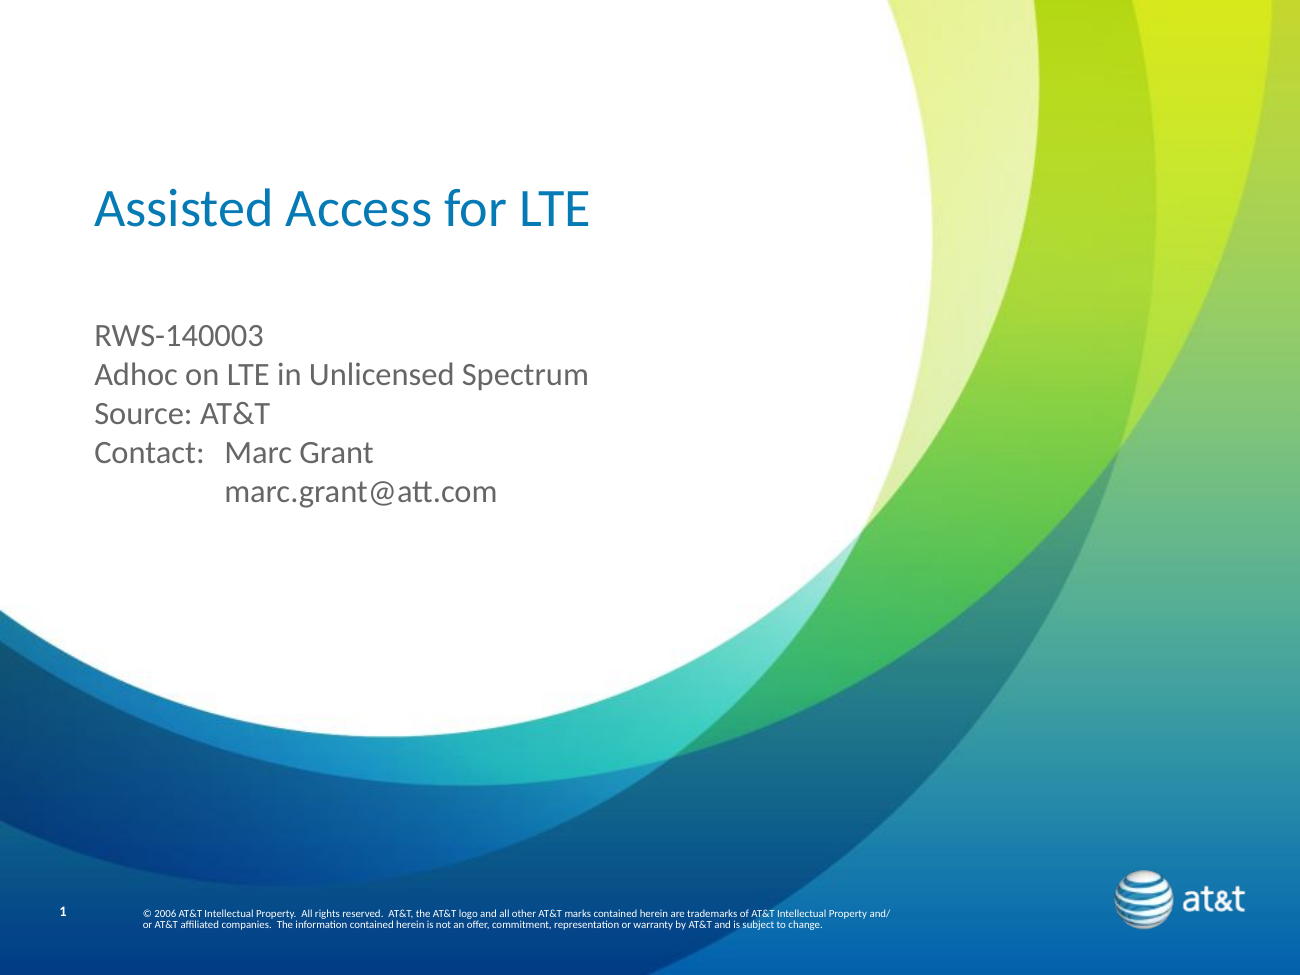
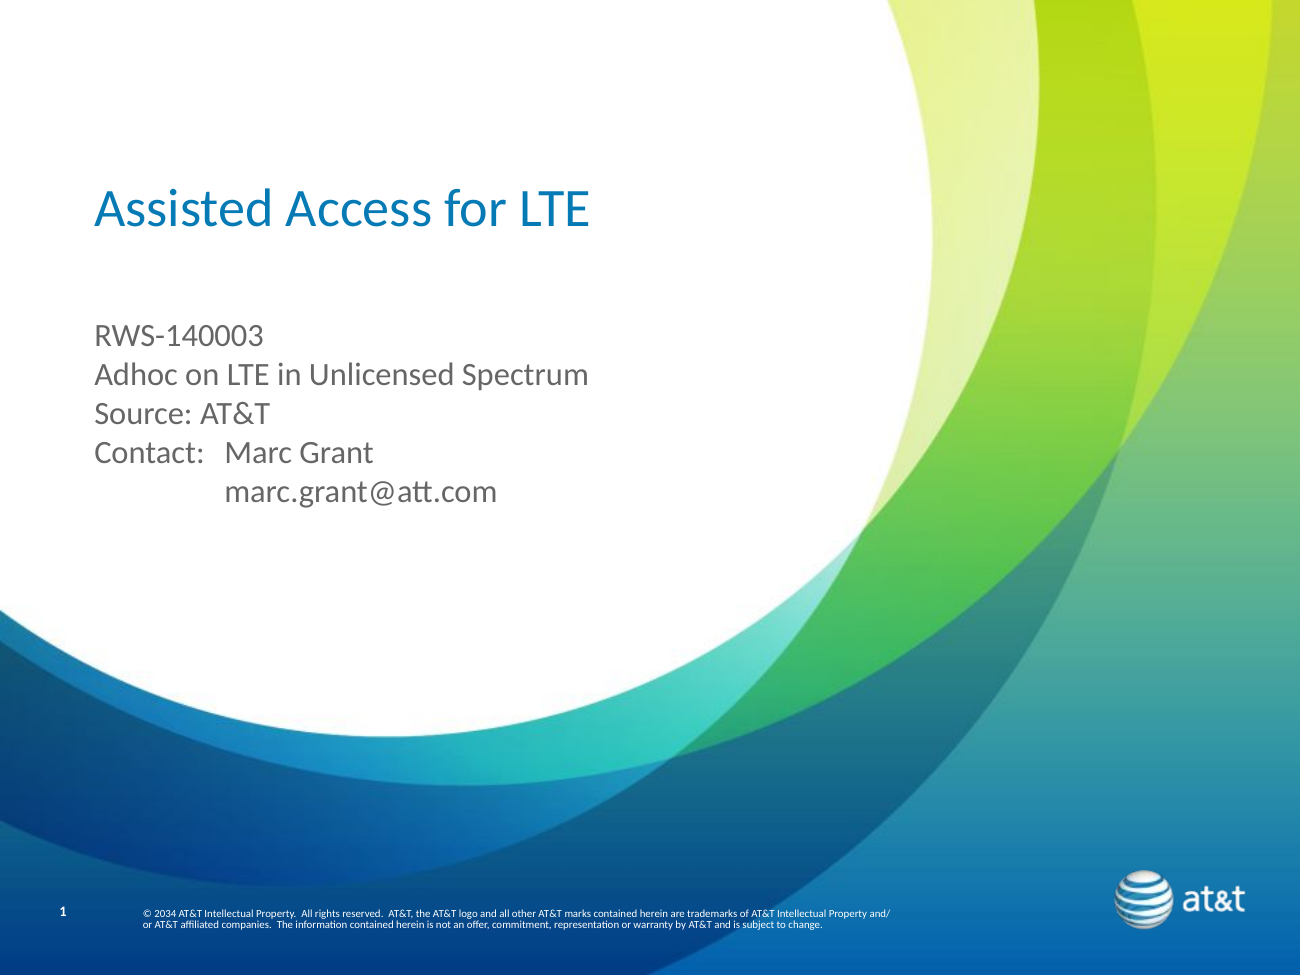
2006: 2006 -> 2034
